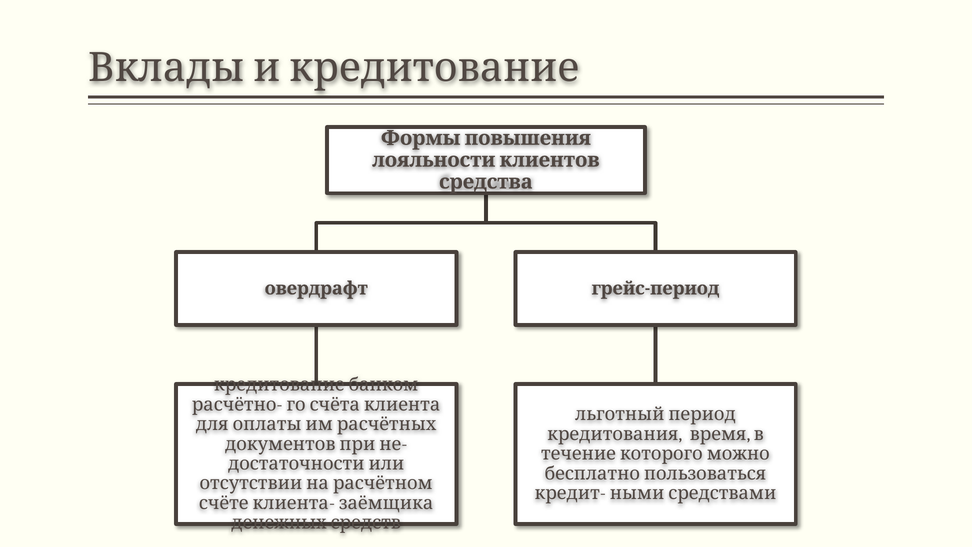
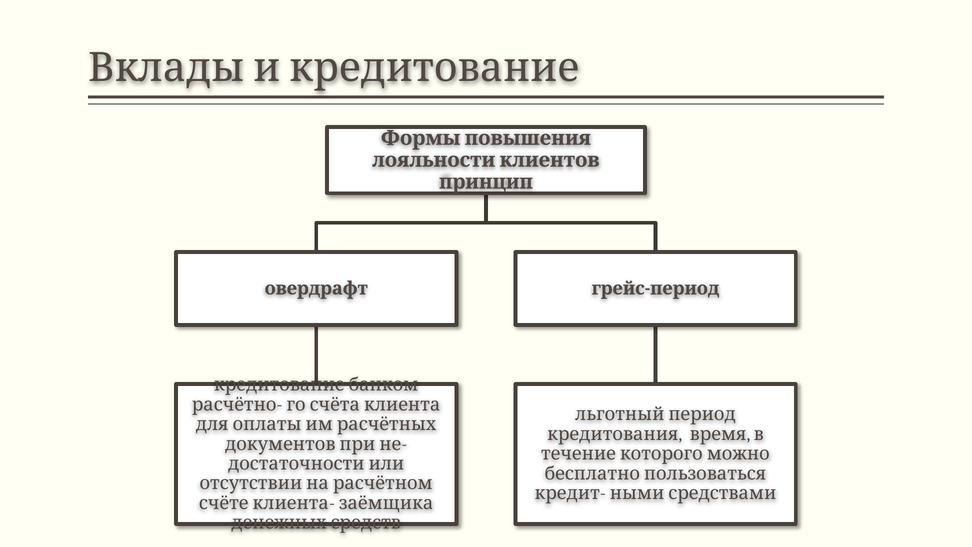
средства: средства -> принцип
